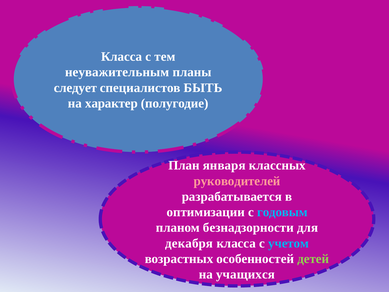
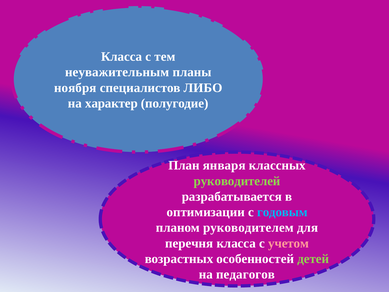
следует: следует -> ноября
БЫТЬ: БЫТЬ -> ЛИБО
руководителей colour: pink -> light green
безнадзорности: безнадзорности -> руководителем
декабря: декабря -> перечня
учетом colour: light blue -> pink
учащихся: учащихся -> педагогов
